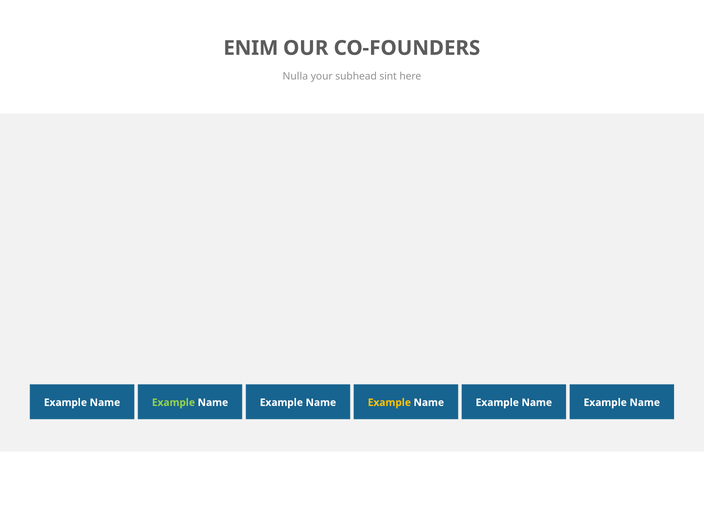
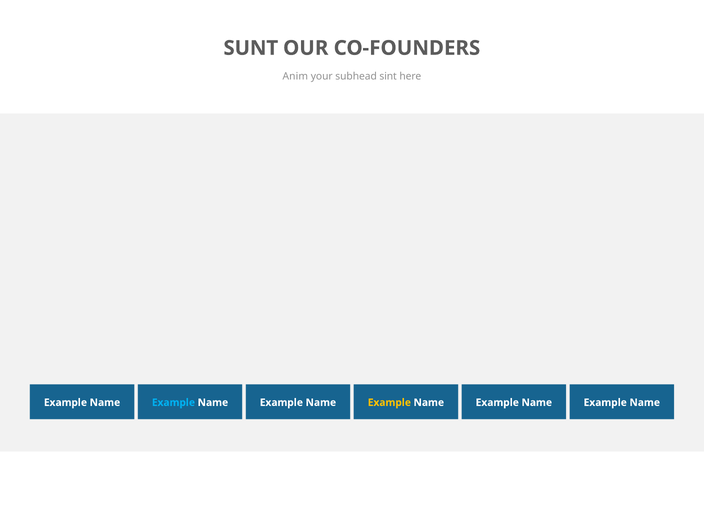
ENIM: ENIM -> SUNT
Nulla: Nulla -> Anim
Example at (173, 403) colour: light green -> light blue
